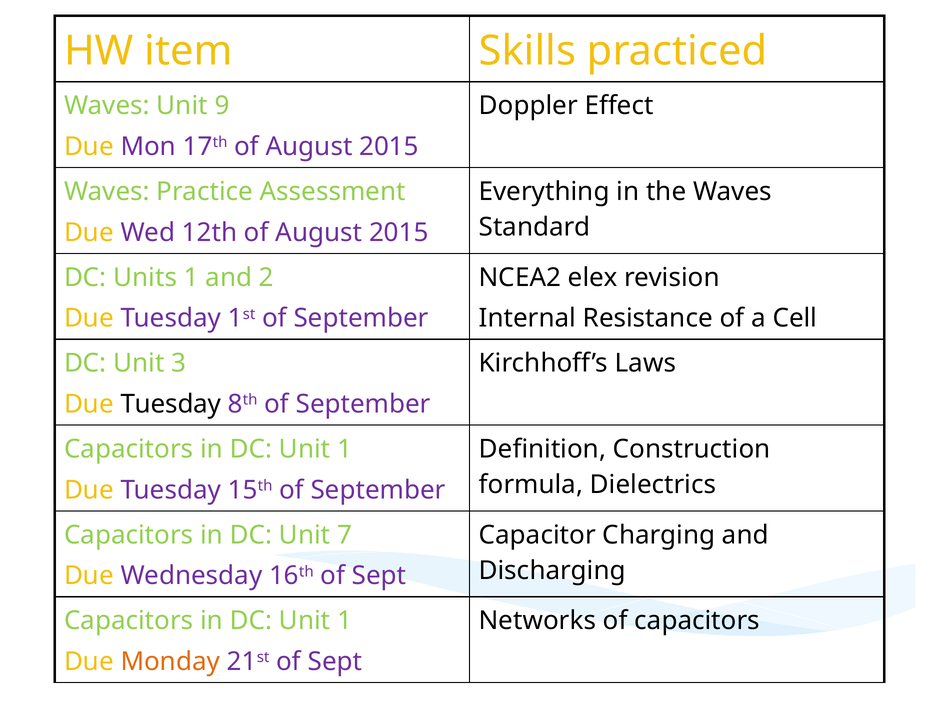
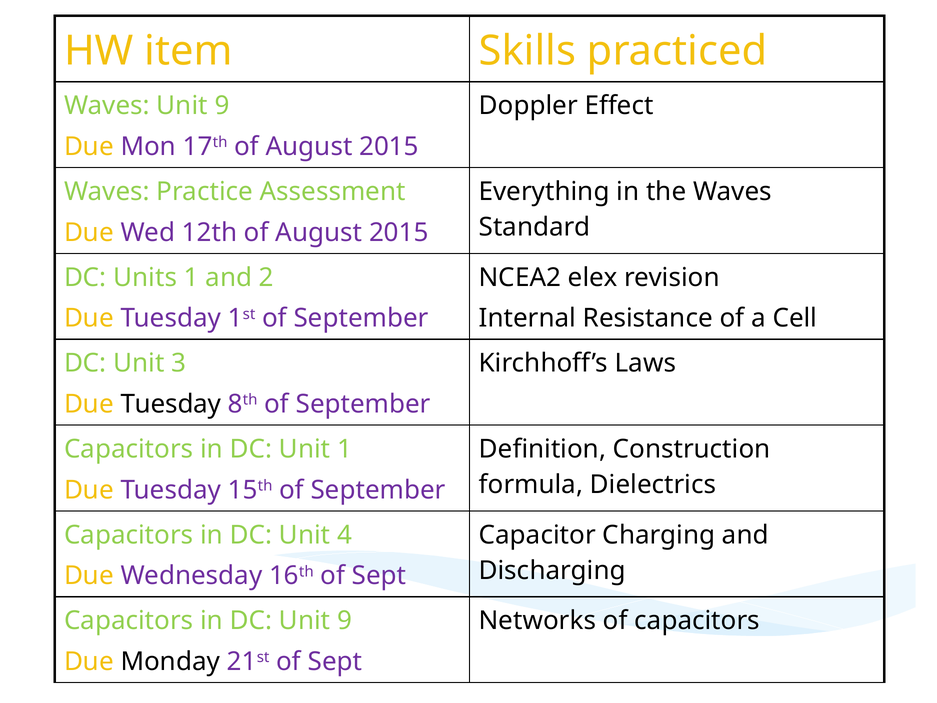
7: 7 -> 4
1 at (345, 621): 1 -> 9
Monday colour: orange -> black
